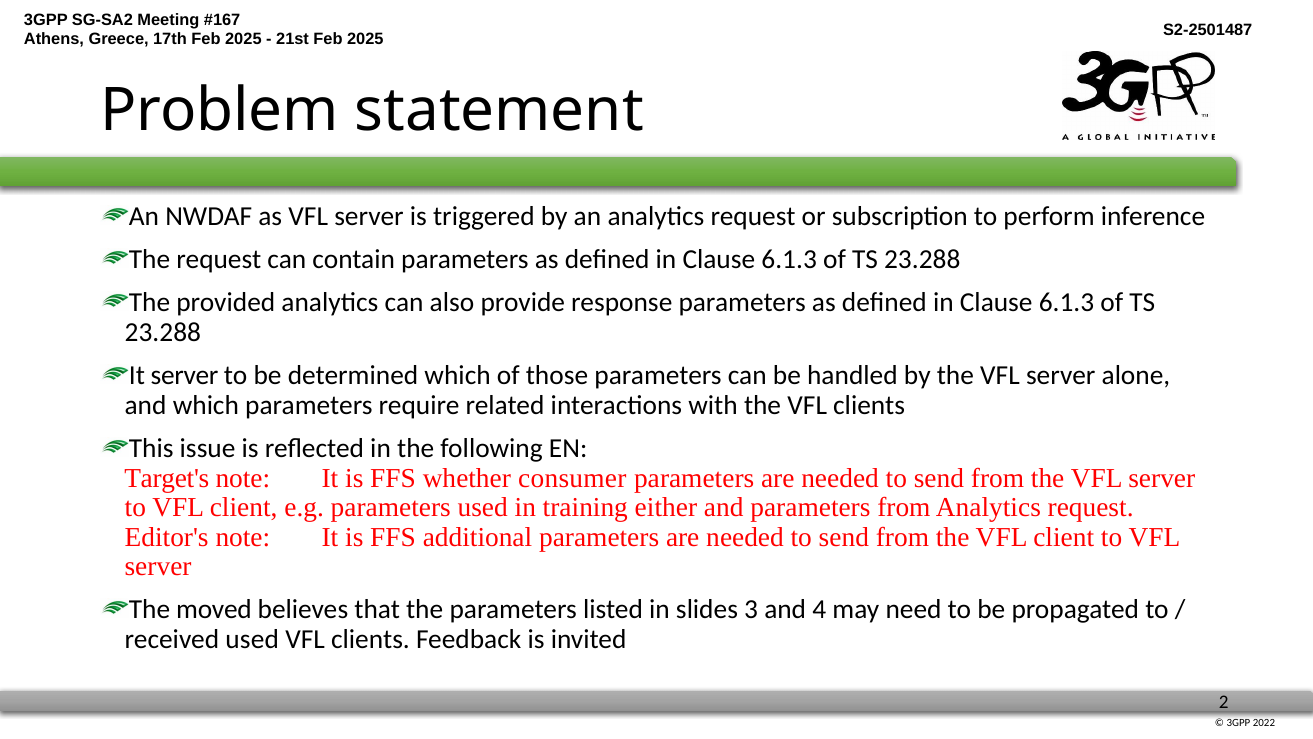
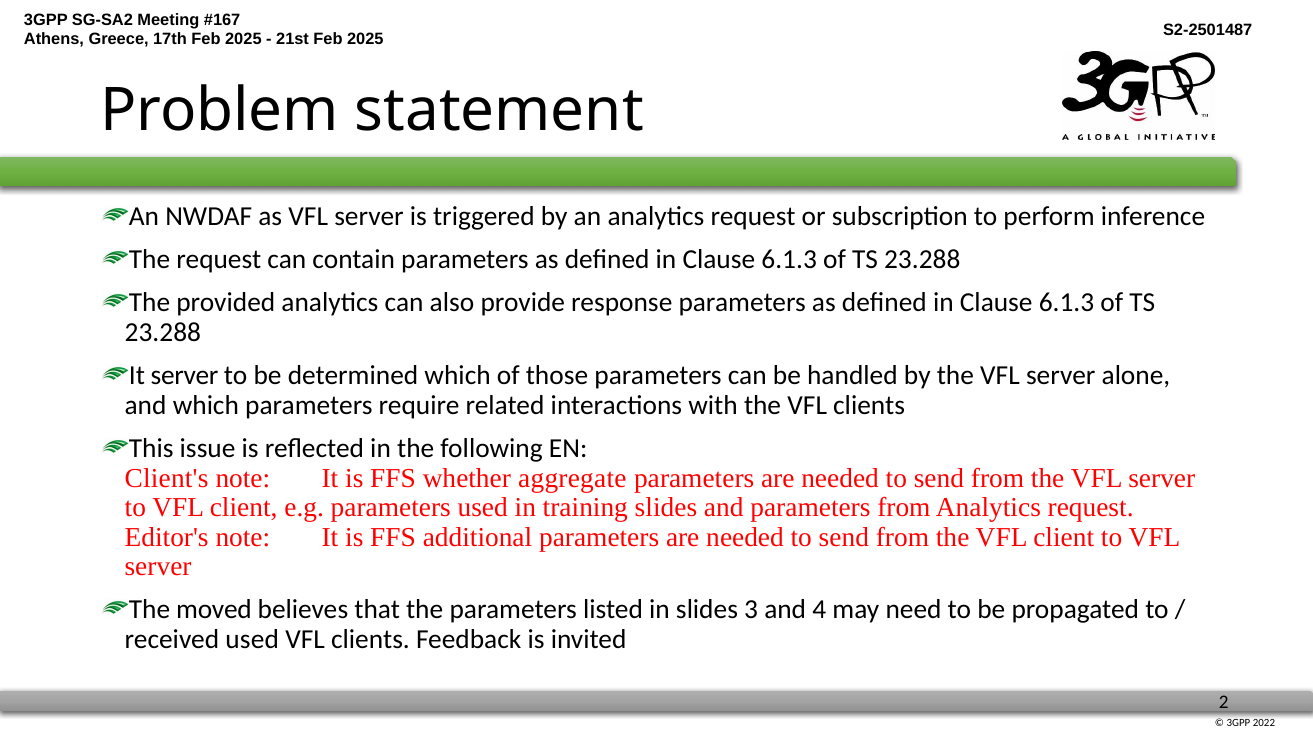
Target's: Target's -> Client's
consumer: consumer -> aggregate
training either: either -> slides
